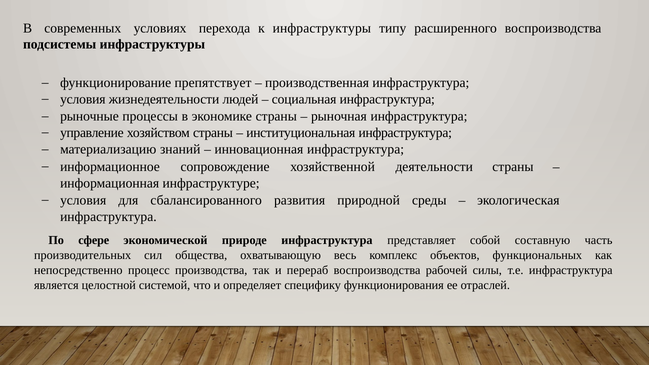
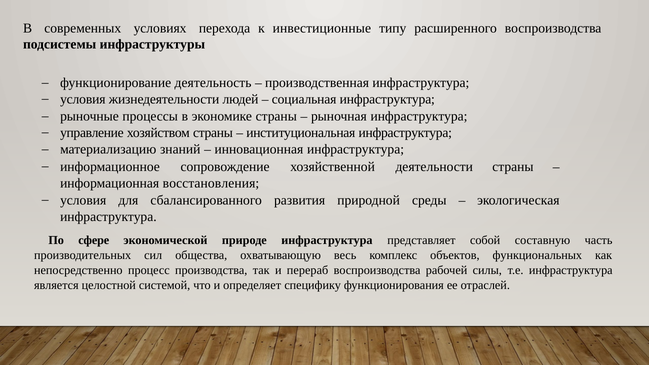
к инфраструктуры: инфраструктуры -> инвестиционные
препятствует: препятствует -> деятельность
инфраструктуре: инфраструктуре -> восстановления
